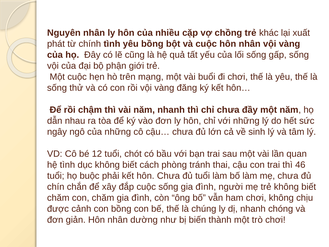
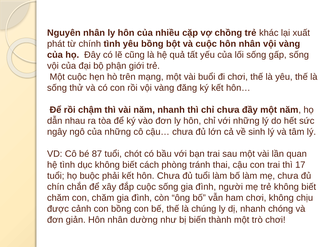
12: 12 -> 87
46: 46 -> 17
